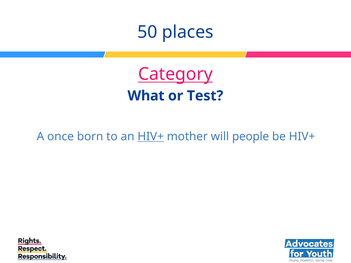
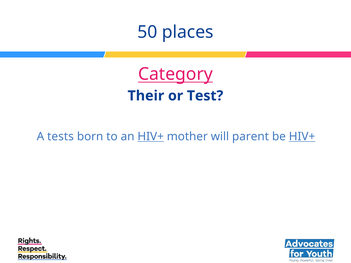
What: What -> Their
once: once -> tests
people: people -> parent
HIV+ at (302, 137) underline: none -> present
